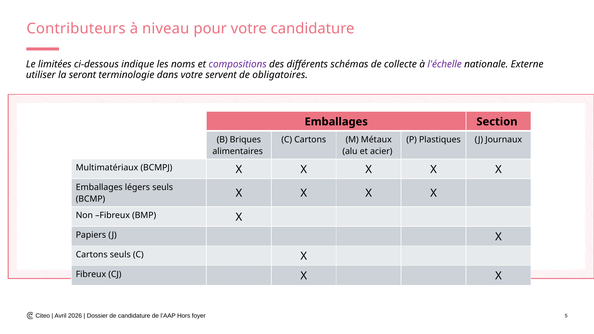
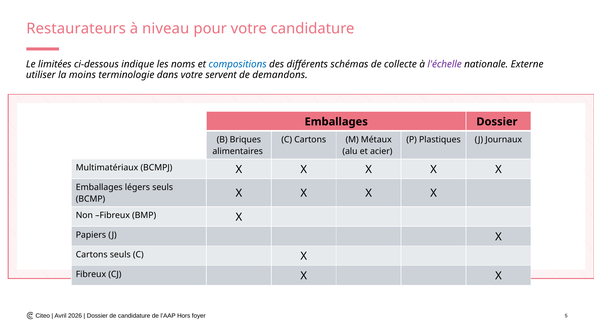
Contributeurs: Contributeurs -> Restaurateurs
compositions colour: purple -> blue
seront: seront -> moins
obligatoires: obligatoires -> demandons
Emballages Section: Section -> Dossier
